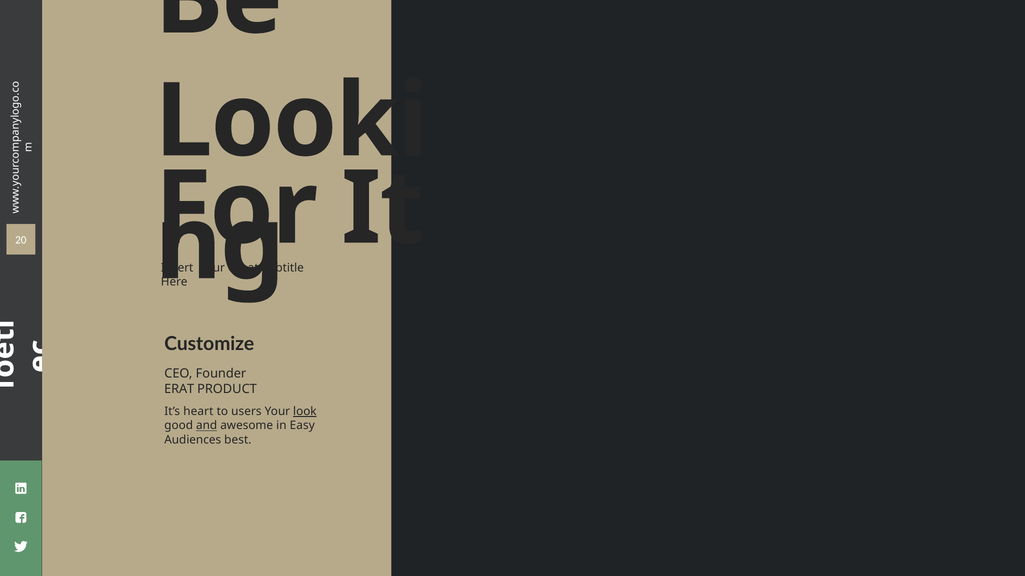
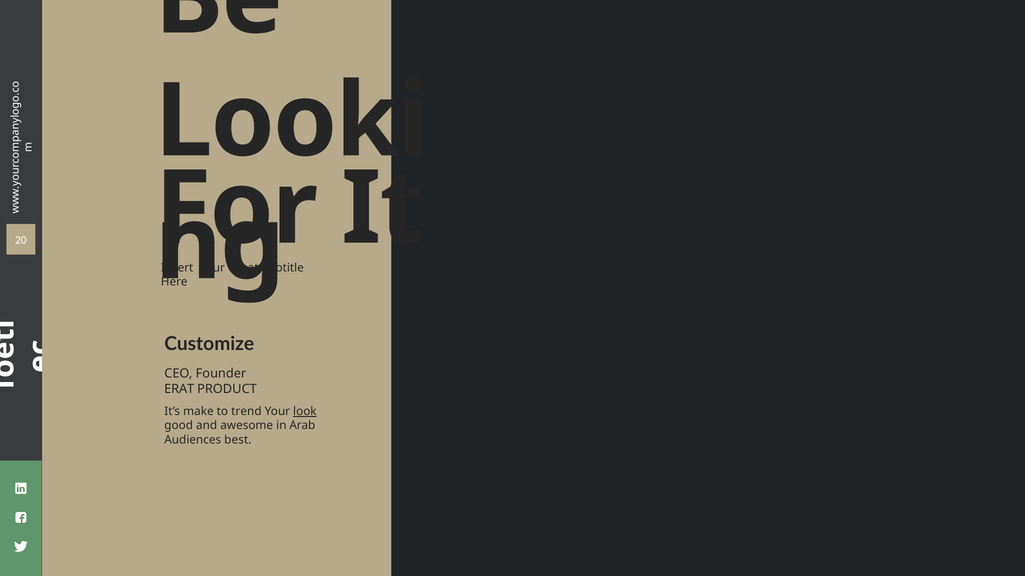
heart: heart -> make
users: users -> trend
and underline: present -> none
Easy: Easy -> Arab
